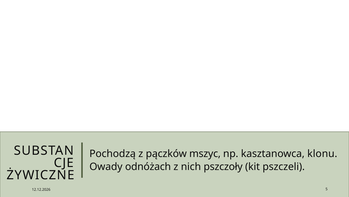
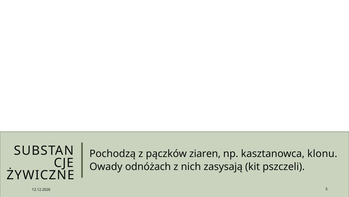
mszyc: mszyc -> ziaren
pszczoły: pszczoły -> zasysają
